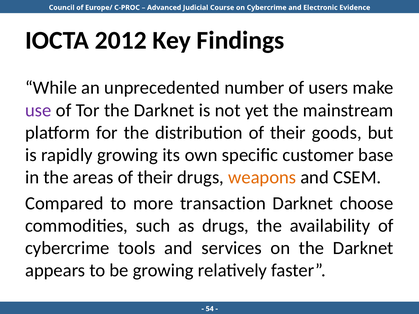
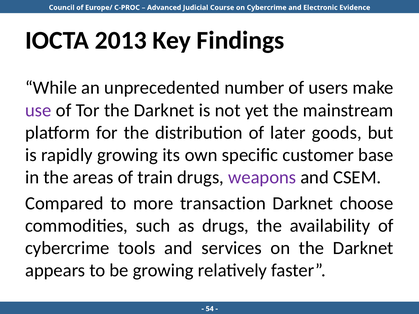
2012: 2012 -> 2013
distribution of their: their -> later
areas of their: their -> train
weapons colour: orange -> purple
